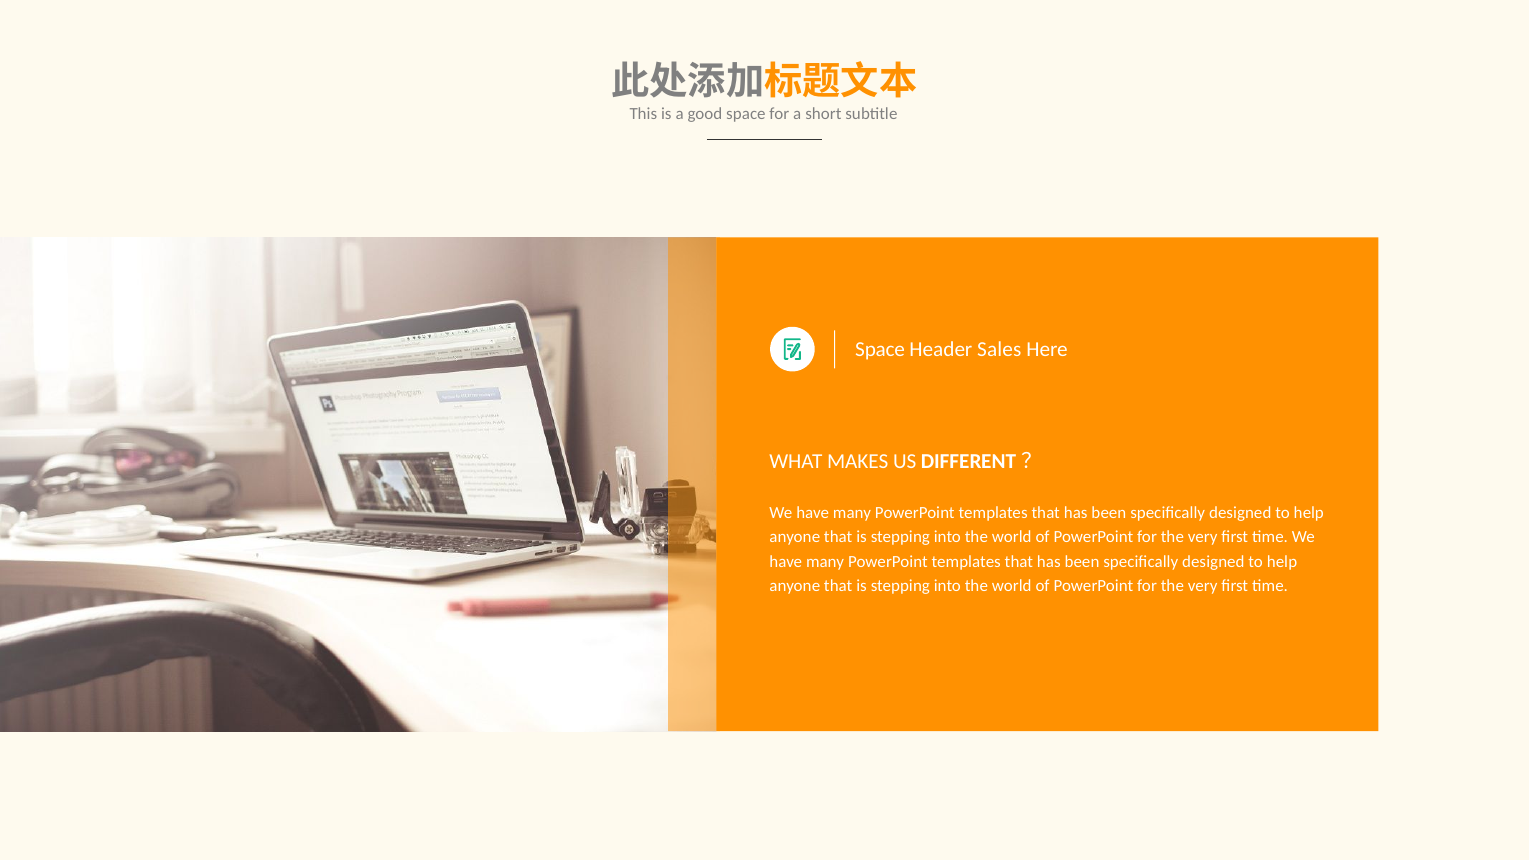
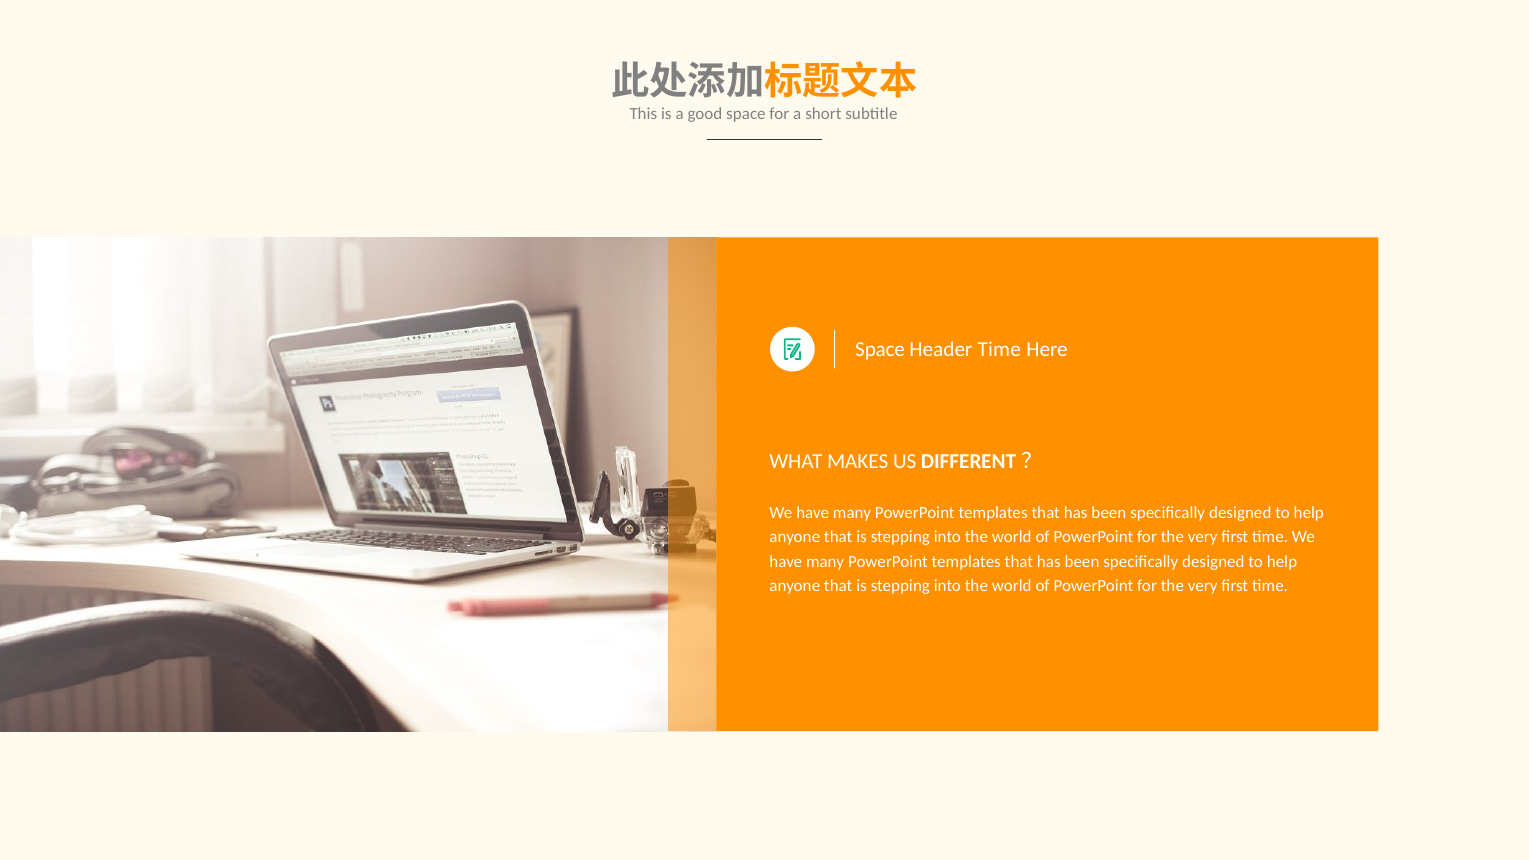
Header Sales: Sales -> Time
